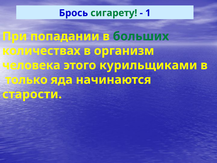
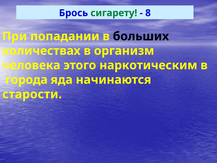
1: 1 -> 8
больших colour: green -> black
курильщиками: курильщиками -> наркотическим
только: только -> города
